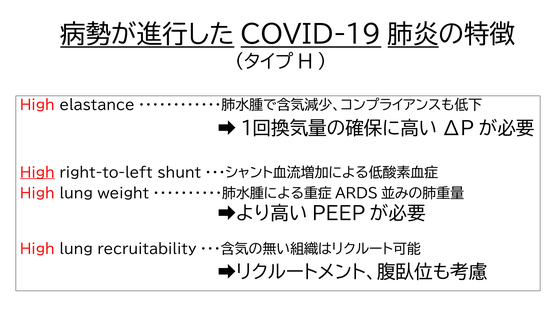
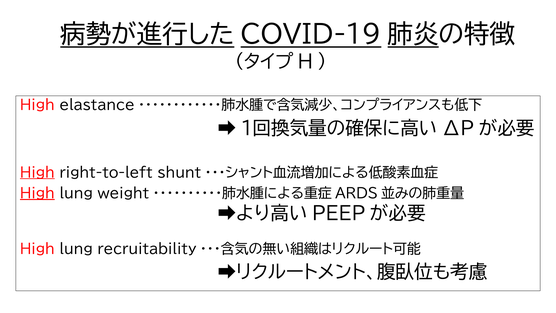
High at (37, 193) underline: none -> present
